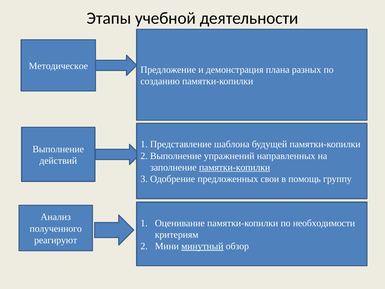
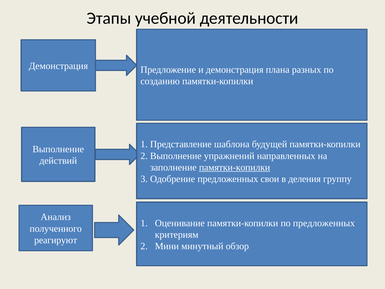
Методическое at (58, 66): Методическое -> Демонстрация
помощь: помощь -> деления
по необходимости: необходимости -> предложенных
минутный underline: present -> none
